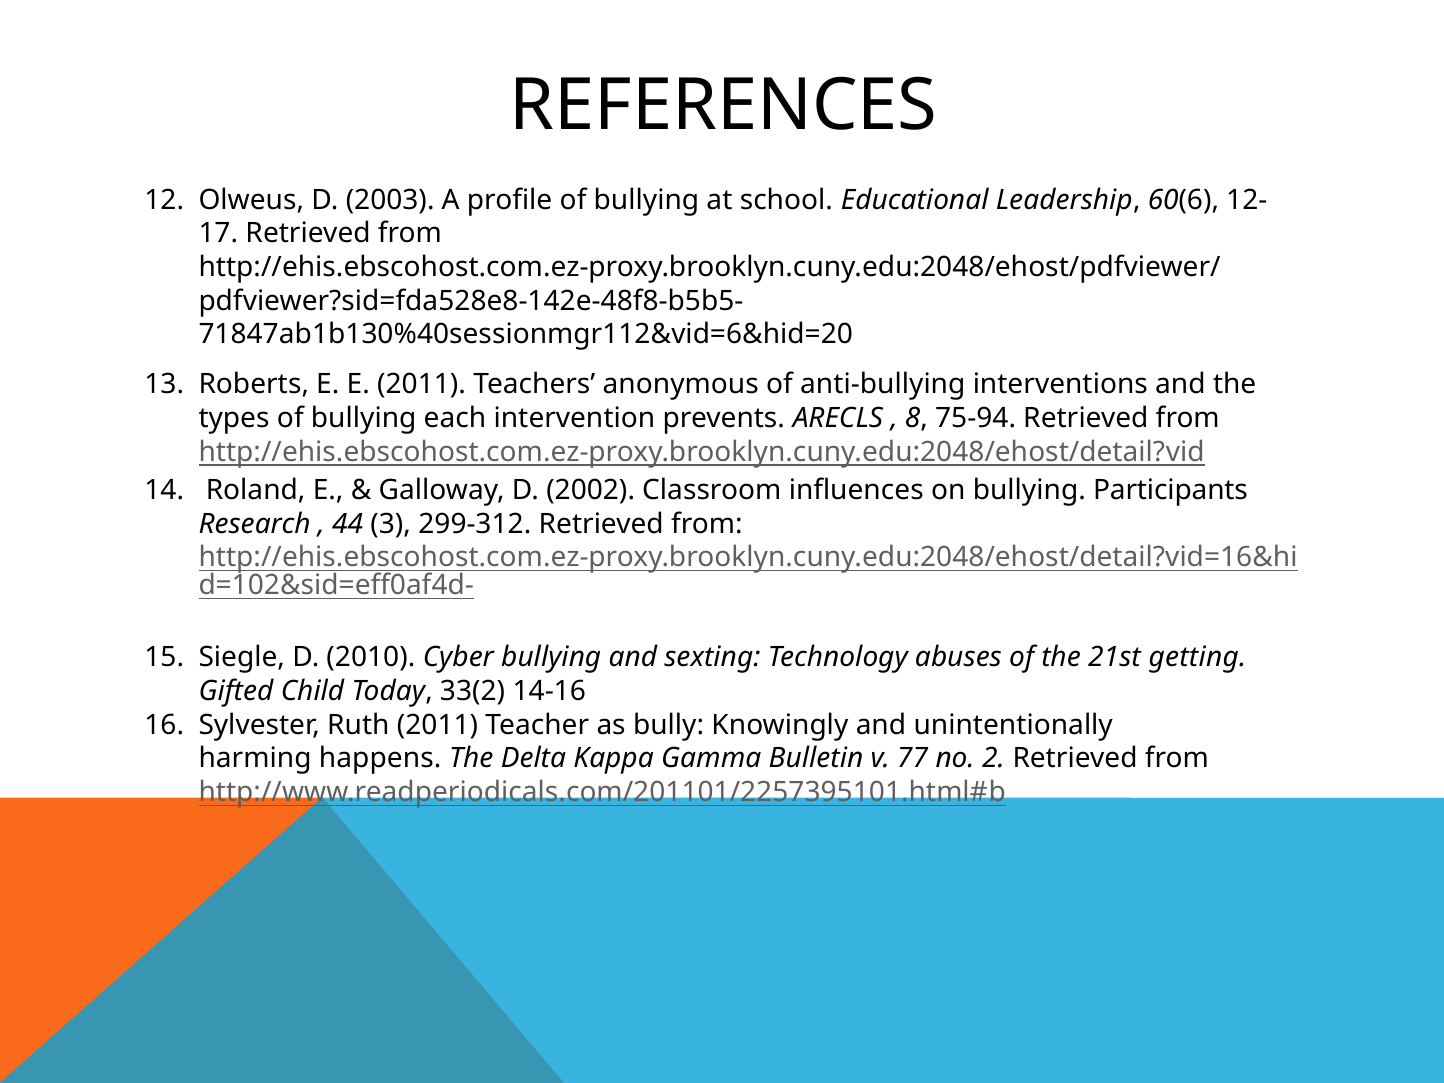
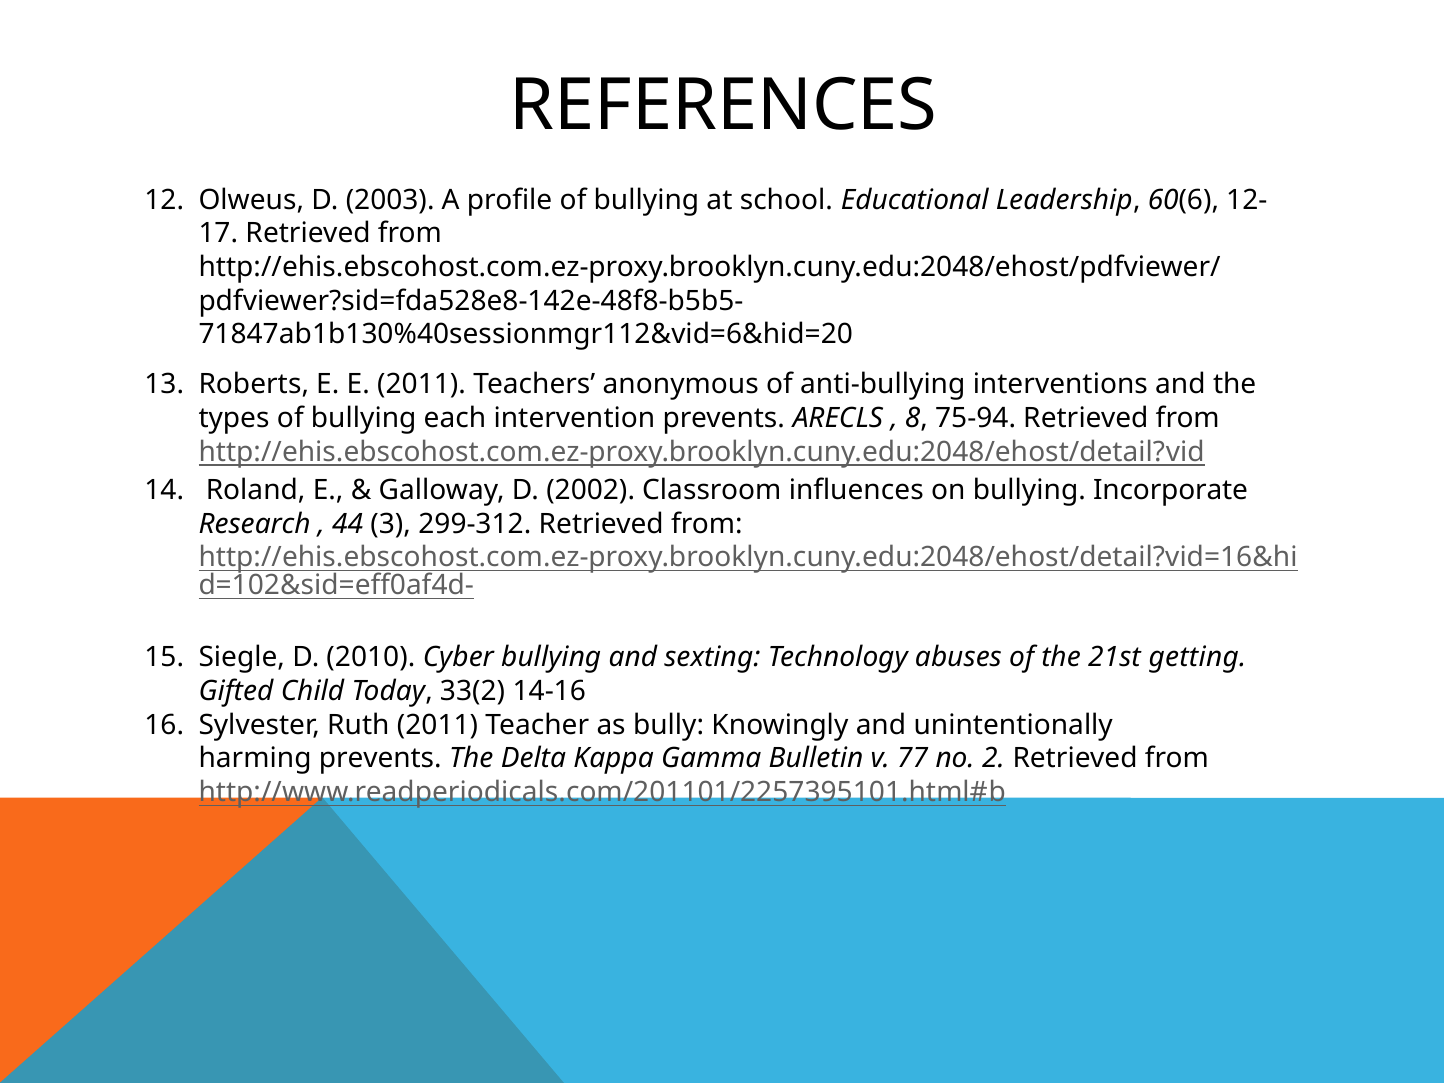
Participants: Participants -> Incorporate
harming happens: happens -> prevents
